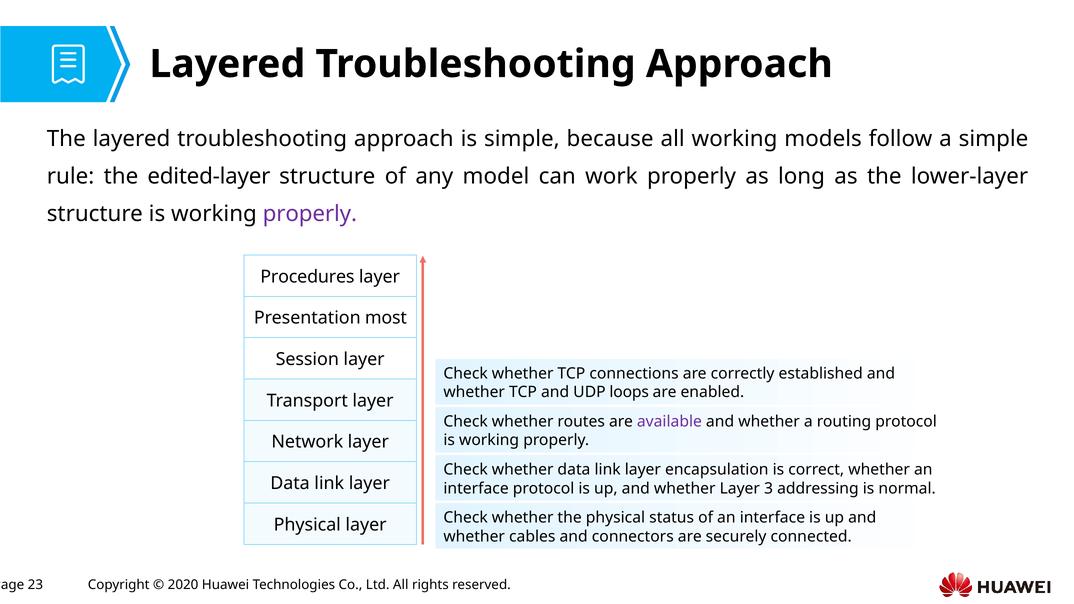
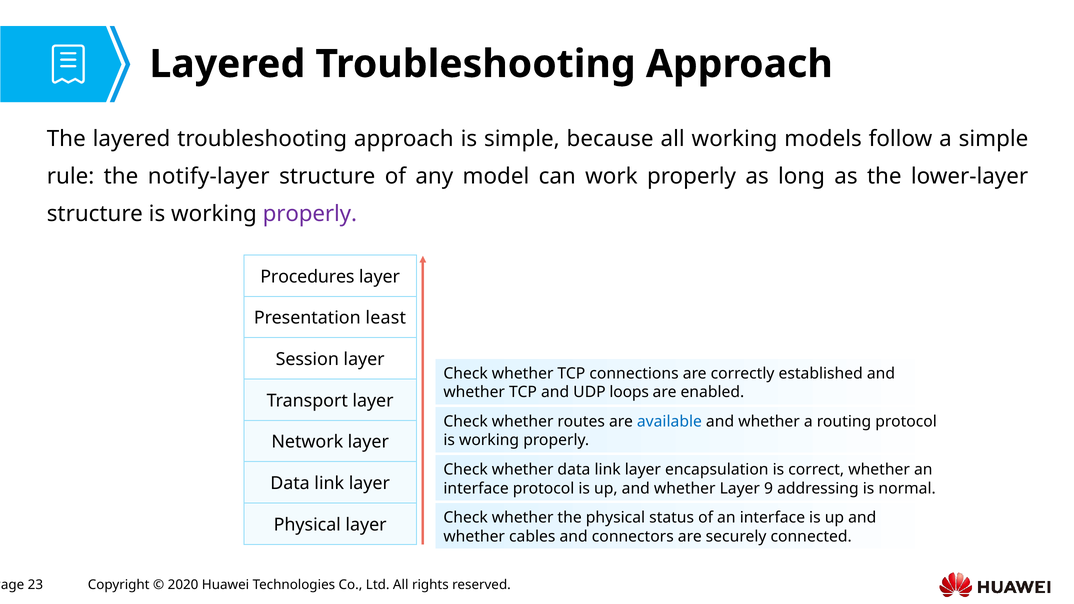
edited-layer: edited-layer -> notify-layer
most: most -> least
available colour: purple -> blue
3: 3 -> 9
